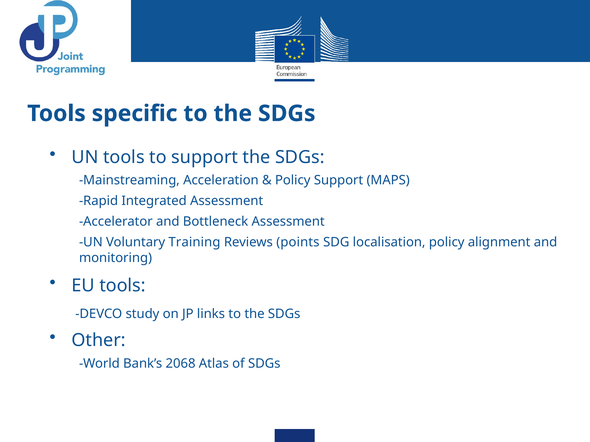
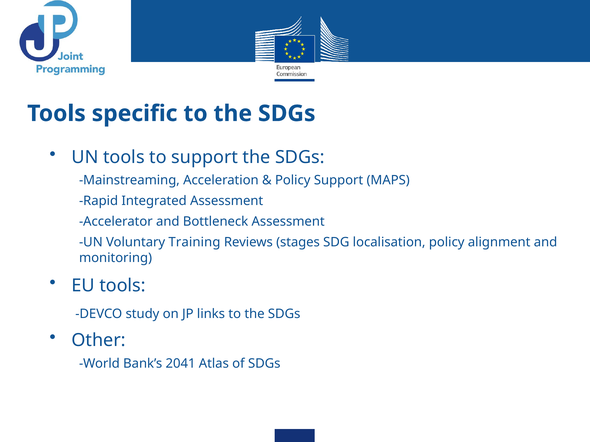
points: points -> stages
2068: 2068 -> 2041
